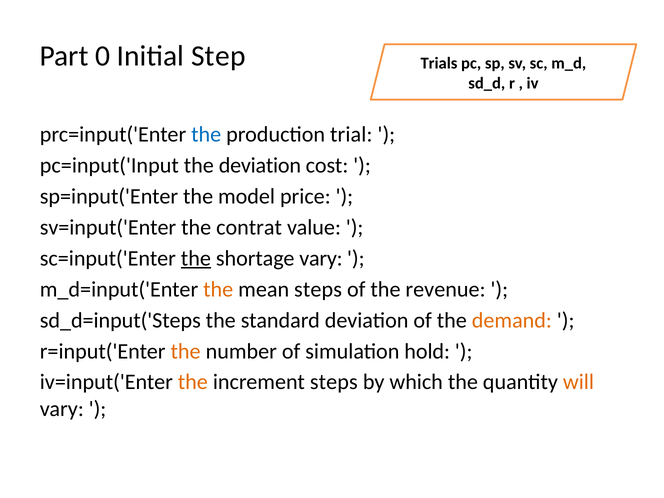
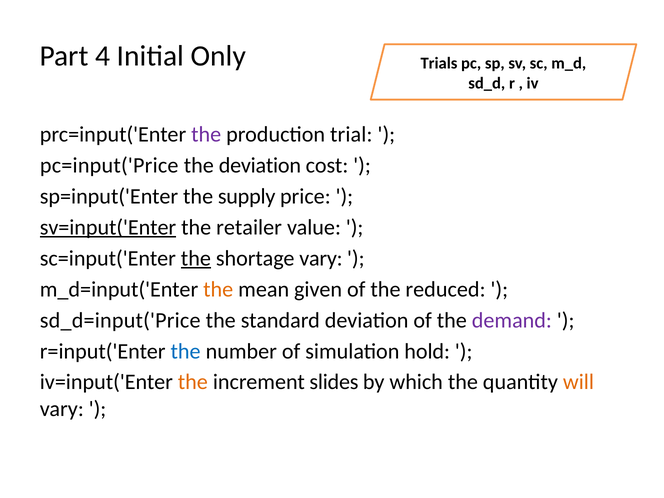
0: 0 -> 4
Step: Step -> Only
the at (206, 134) colour: blue -> purple
pc=input('Input: pc=input('Input -> pc=input('Price
model: model -> supply
sv=input('Enter underline: none -> present
contrat: contrat -> retailer
mean steps: steps -> given
revenue: revenue -> reduced
sd_d=input('Steps: sd_d=input('Steps -> sd_d=input('Price
demand colour: orange -> purple
the at (186, 351) colour: orange -> blue
increment steps: steps -> slides
